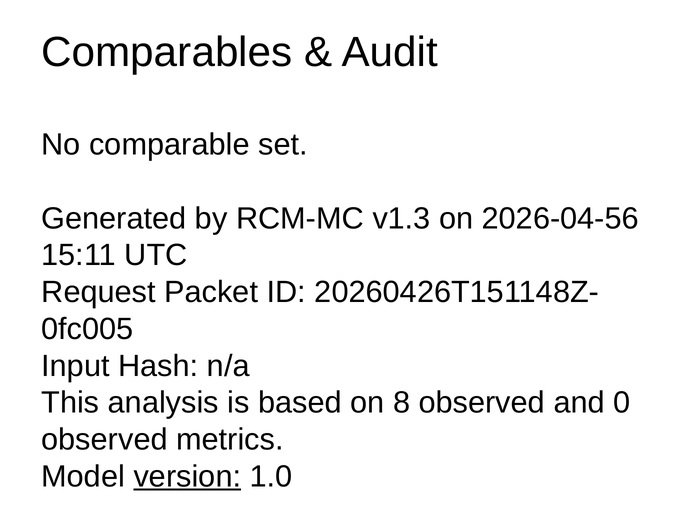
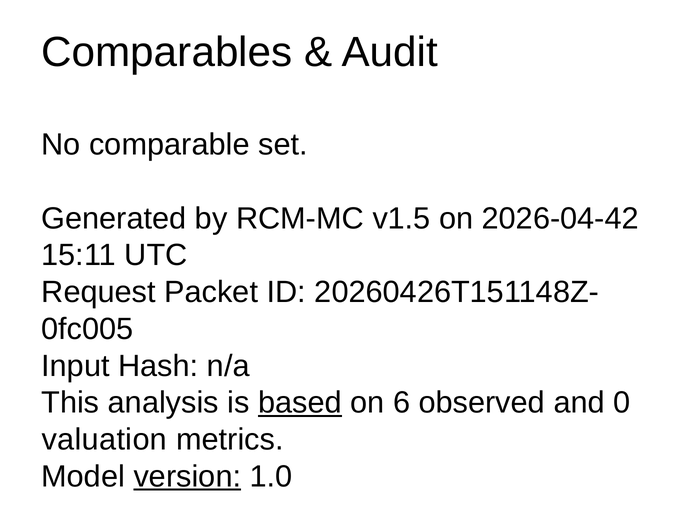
v1.3: v1.3 -> v1.5
2026-04-56: 2026-04-56 -> 2026-04-42
based underline: none -> present
8: 8 -> 6
observed at (105, 440): observed -> valuation
